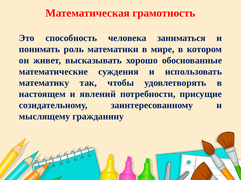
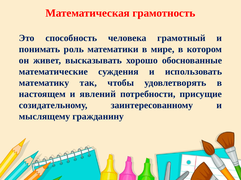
заниматься: заниматься -> грамотный
